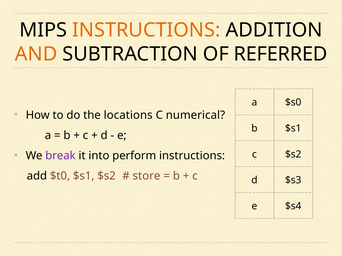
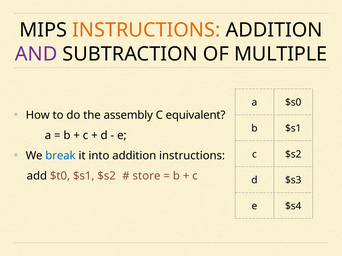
AND colour: orange -> purple
REFERRED: REFERRED -> MULTIPLE
locations: locations -> assembly
numerical: numerical -> equivalent
break colour: purple -> blue
into perform: perform -> addition
